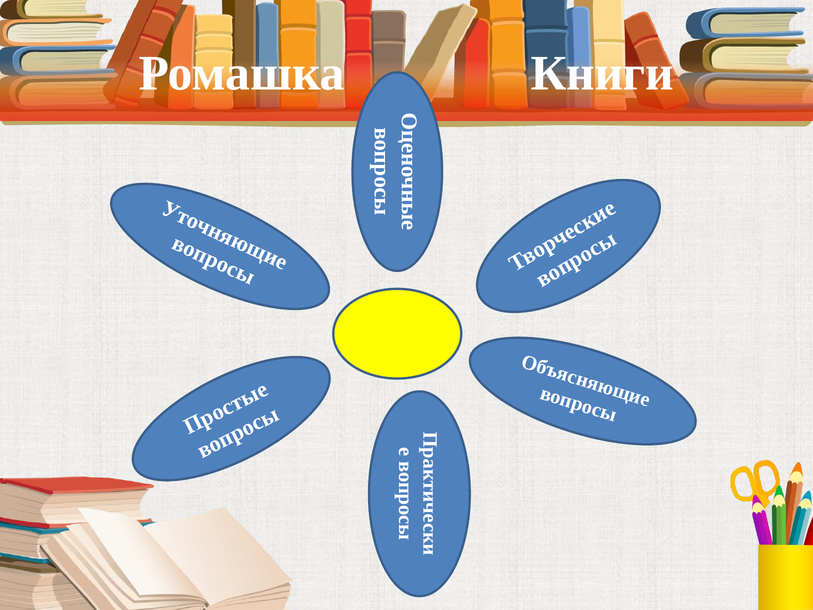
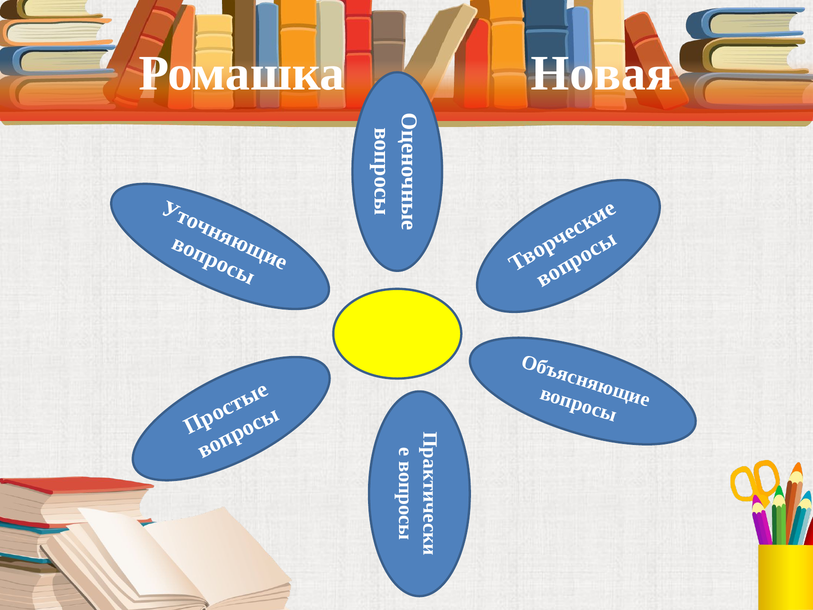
Книги: Книги -> Новая
